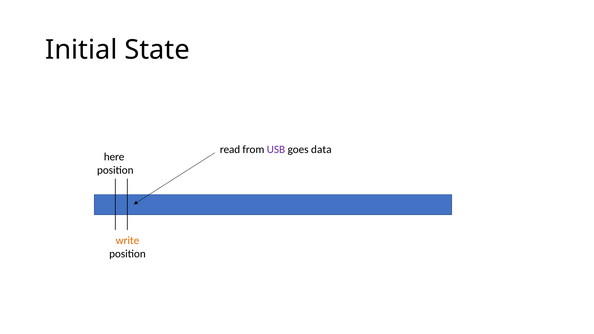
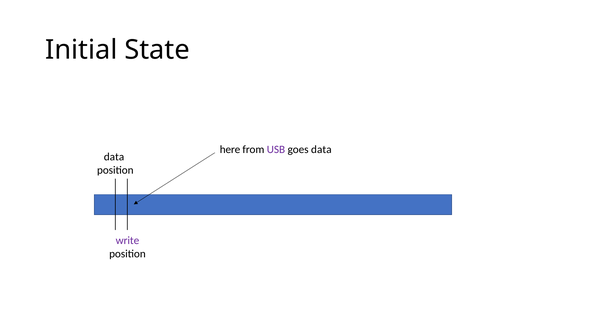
read: read -> here
here at (114, 157): here -> data
write colour: orange -> purple
